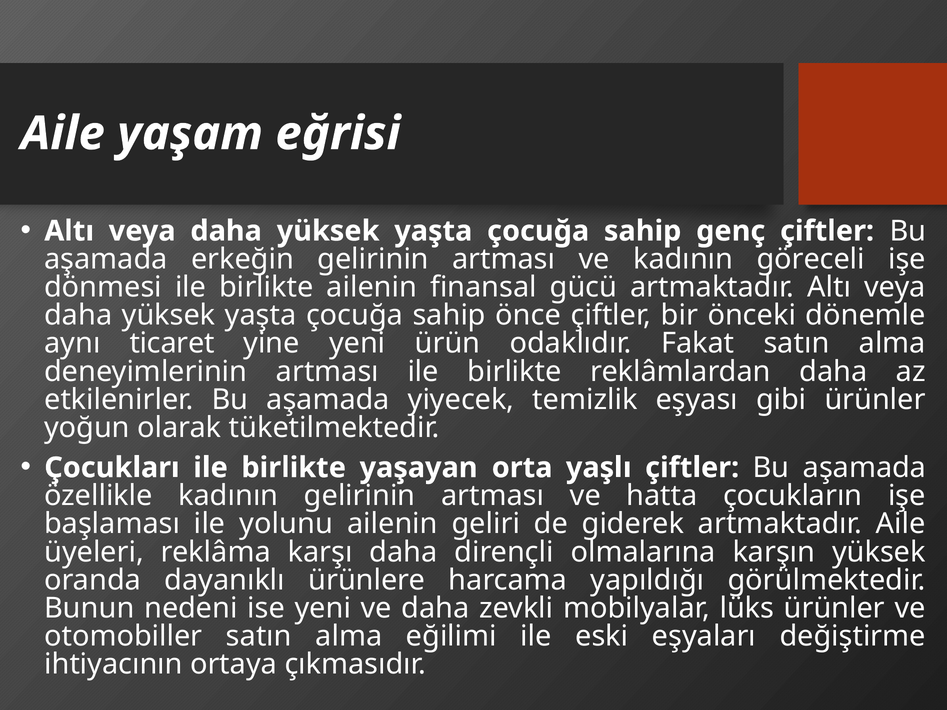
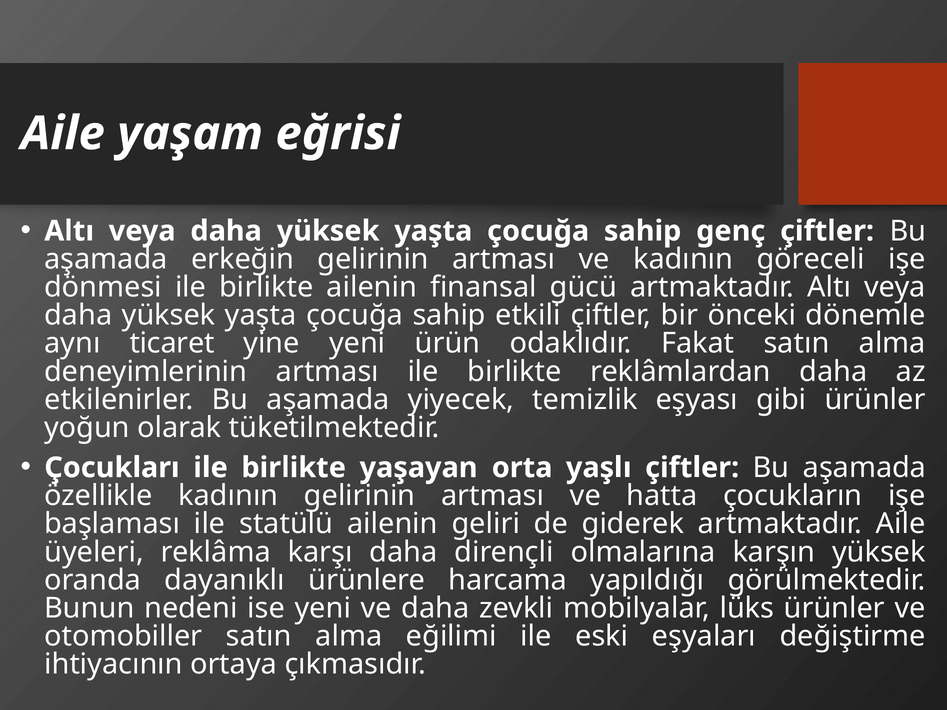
önce: önce -> etkili
yolunu: yolunu -> statülü
